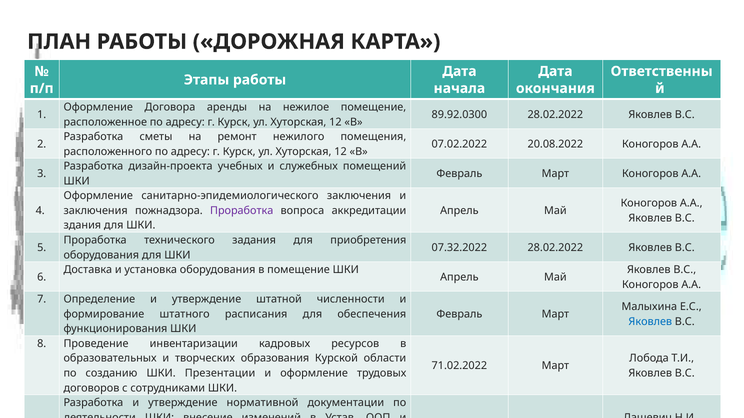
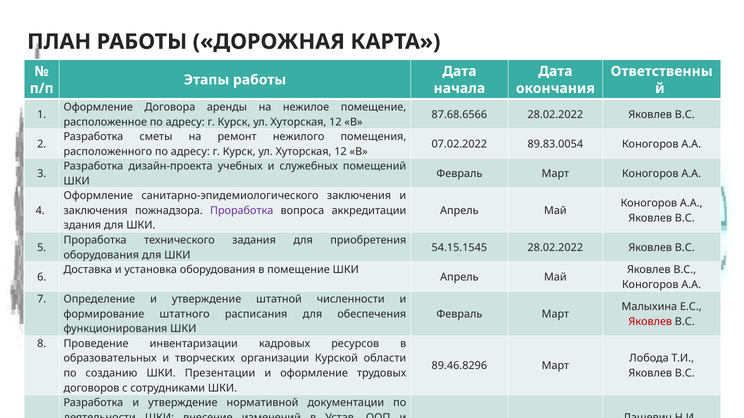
89.92.0300: 89.92.0300 -> 87.68.6566
20.08.2022: 20.08.2022 -> 89.83.0054
07.32.2022: 07.32.2022 -> 54.15.1545
Яковлев at (650, 322) colour: blue -> red
образования: образования -> организации
71.02.2022: 71.02.2022 -> 89.46.8296
